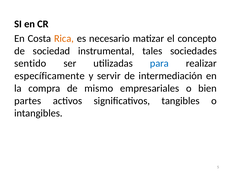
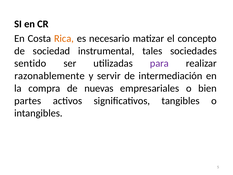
para colour: blue -> purple
específicamente: específicamente -> razonablemente
mismo: mismo -> nuevas
